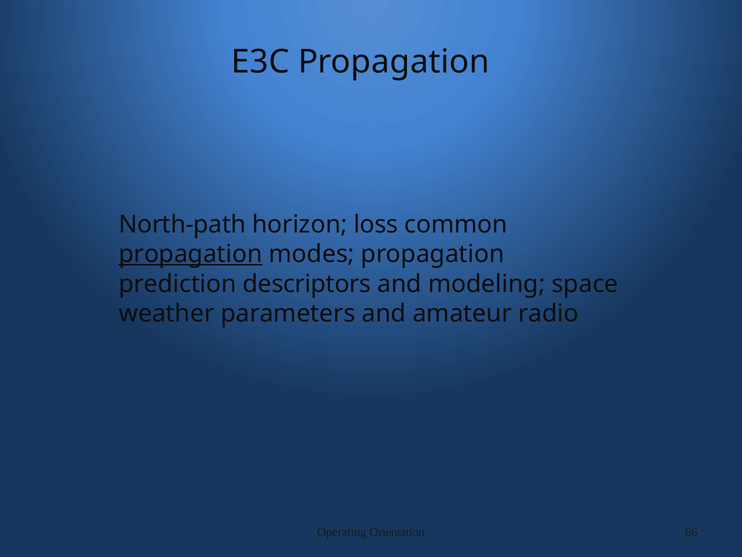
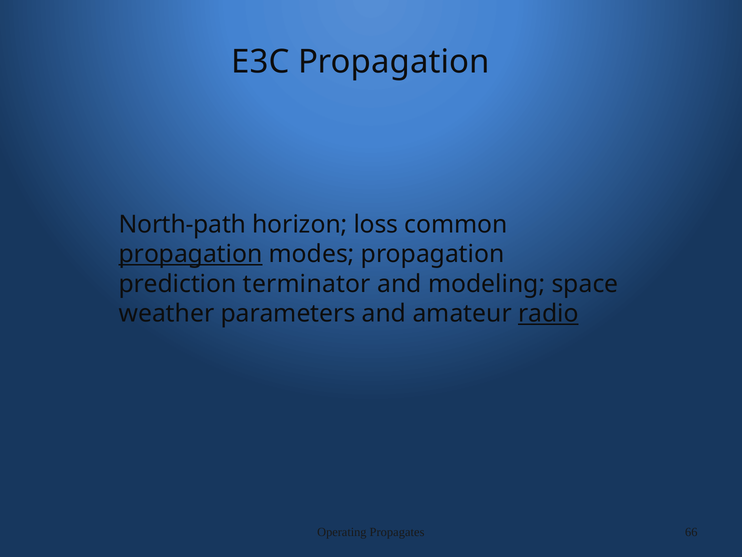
descriptors: descriptors -> terminator
radio underline: none -> present
Orientation: Orientation -> Propagates
